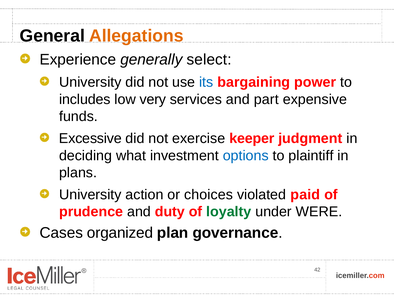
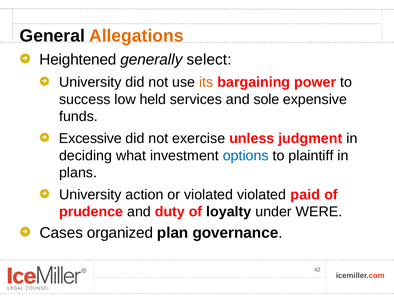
Experience: Experience -> Heightened
its colour: blue -> orange
includes: includes -> success
very: very -> held
part: part -> sole
keeper: keeper -> unless
or choices: choices -> violated
loyalty colour: green -> black
